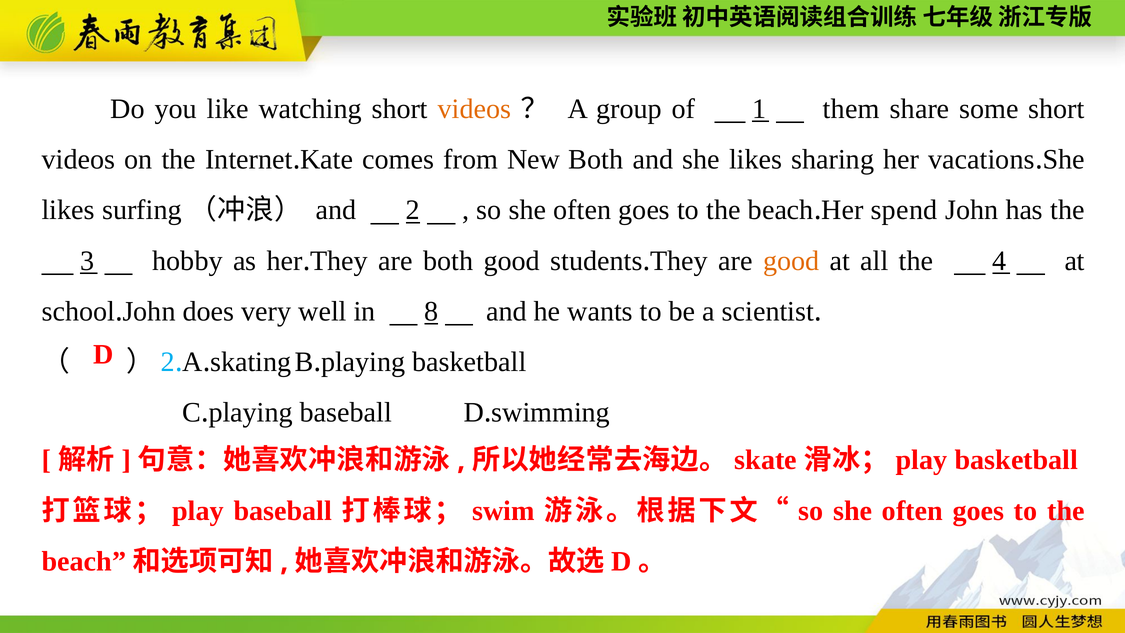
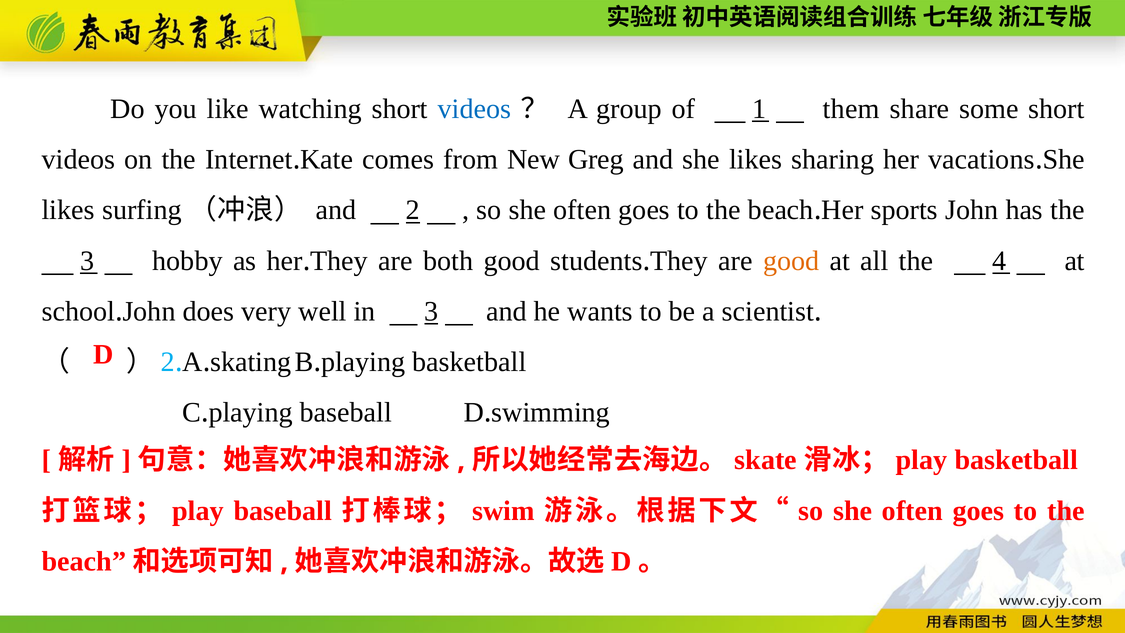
videos at (474, 109) colour: orange -> blue
New Both: Both -> Greg
spend: spend -> sports
in 8: 8 -> 3
